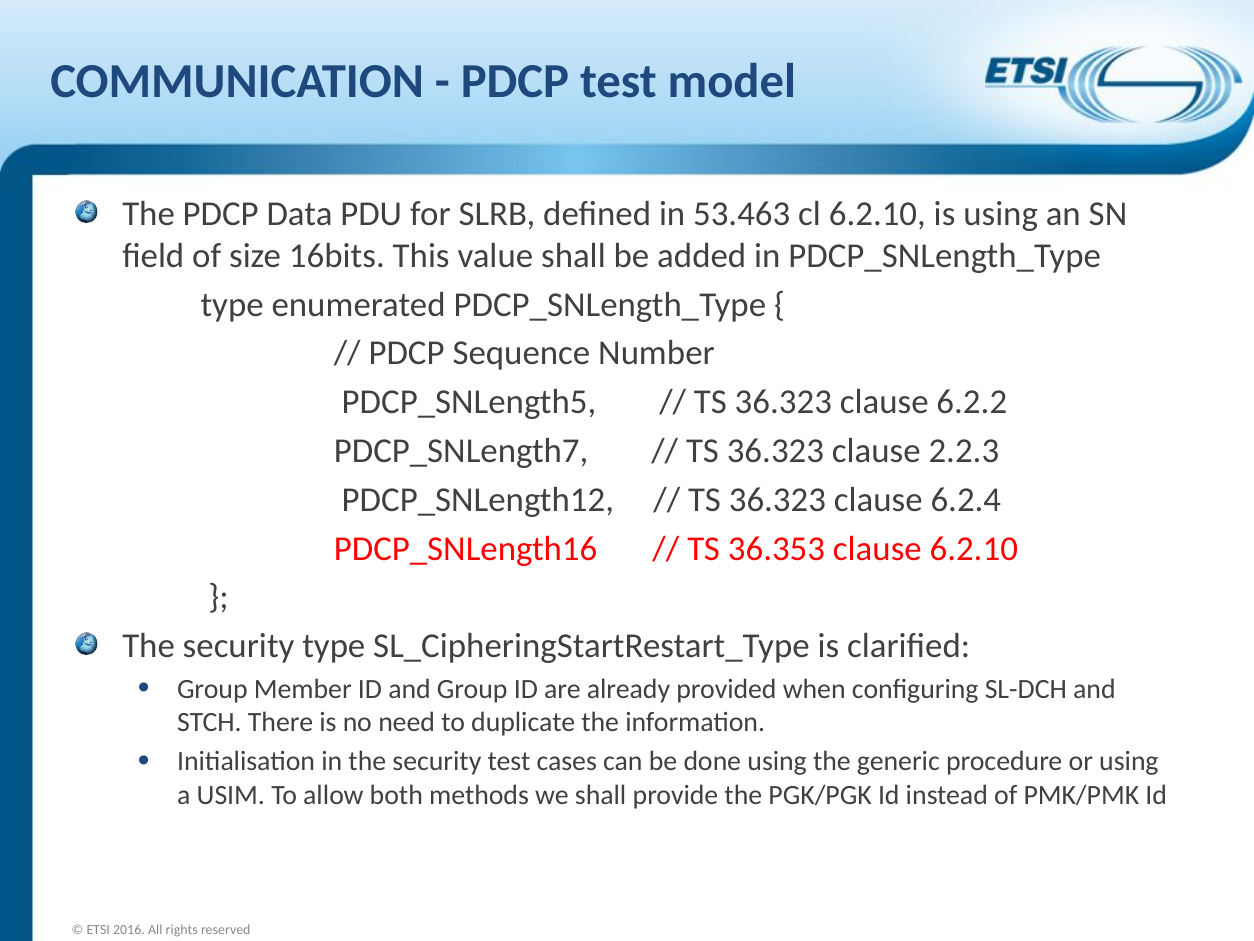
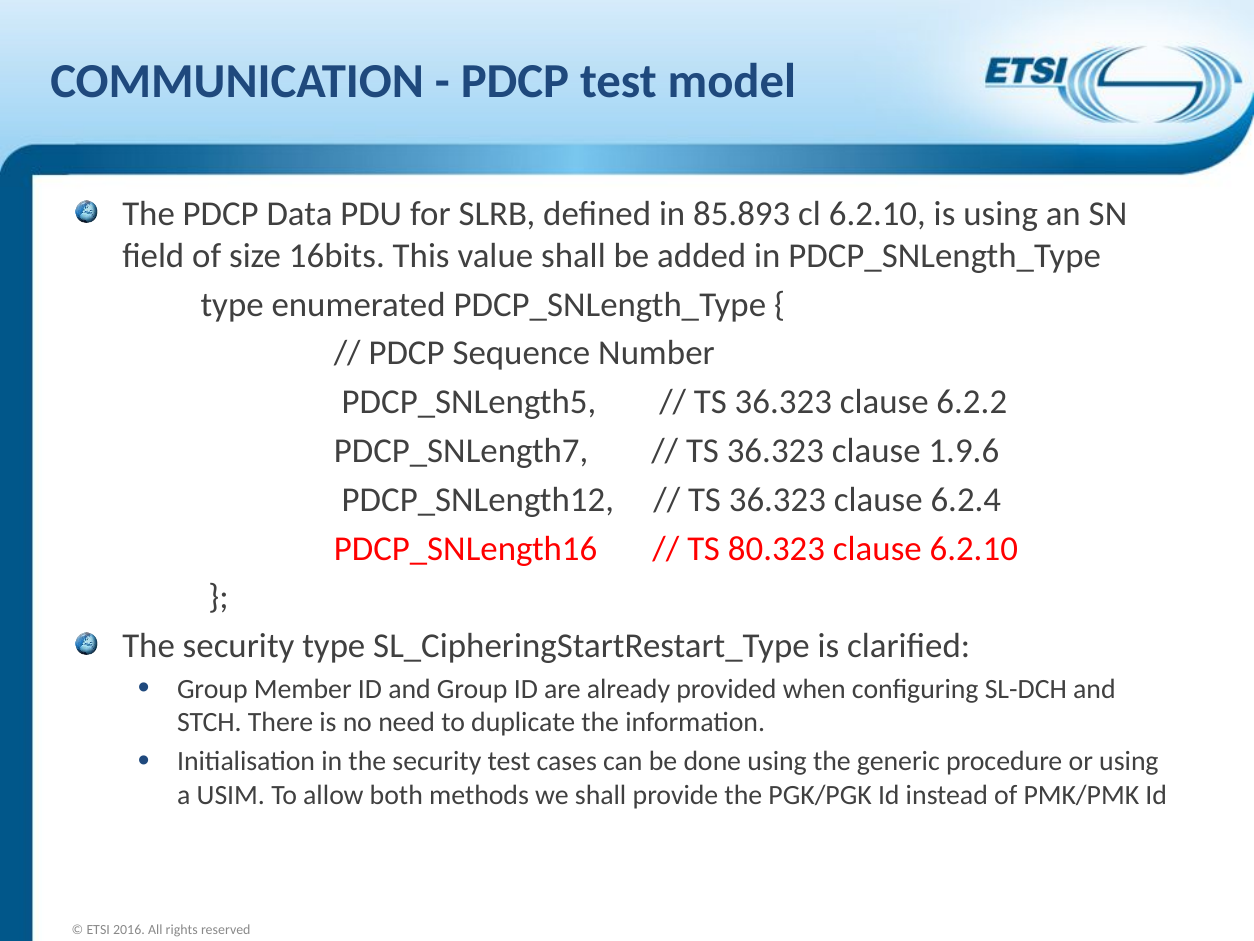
53.463: 53.463 -> 85.893
2.2.3: 2.2.3 -> 1.9.6
36.353: 36.353 -> 80.323
